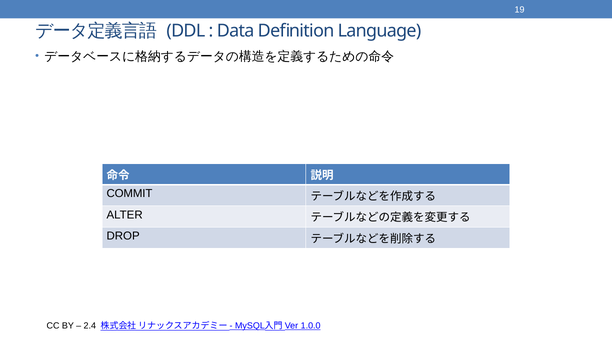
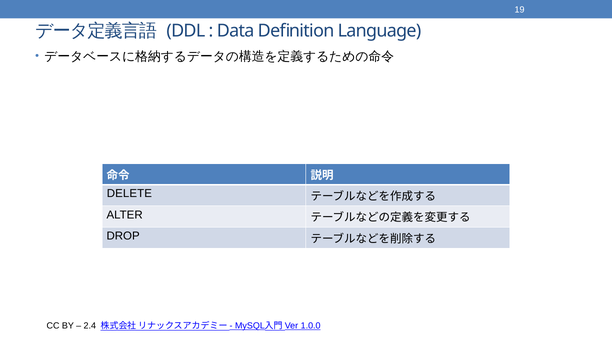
COMMIT: COMMIT -> DELETE
